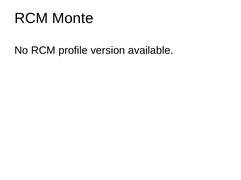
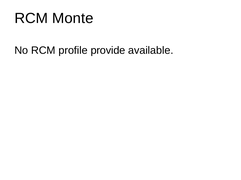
version: version -> provide
